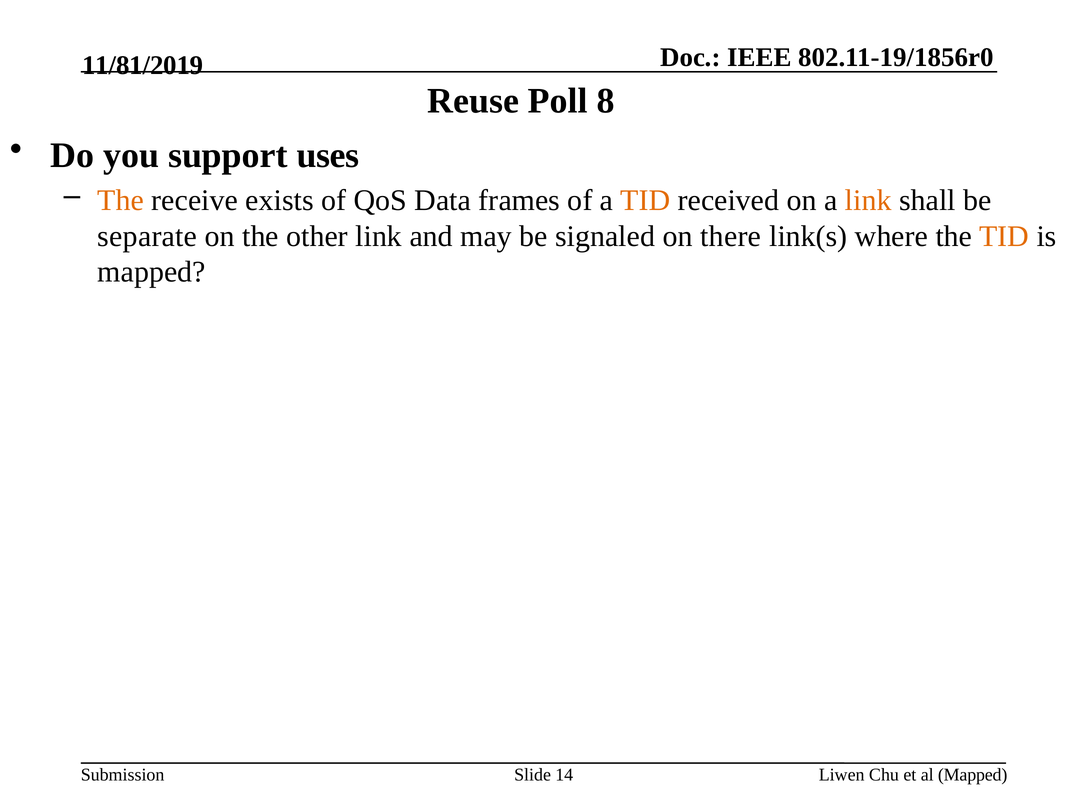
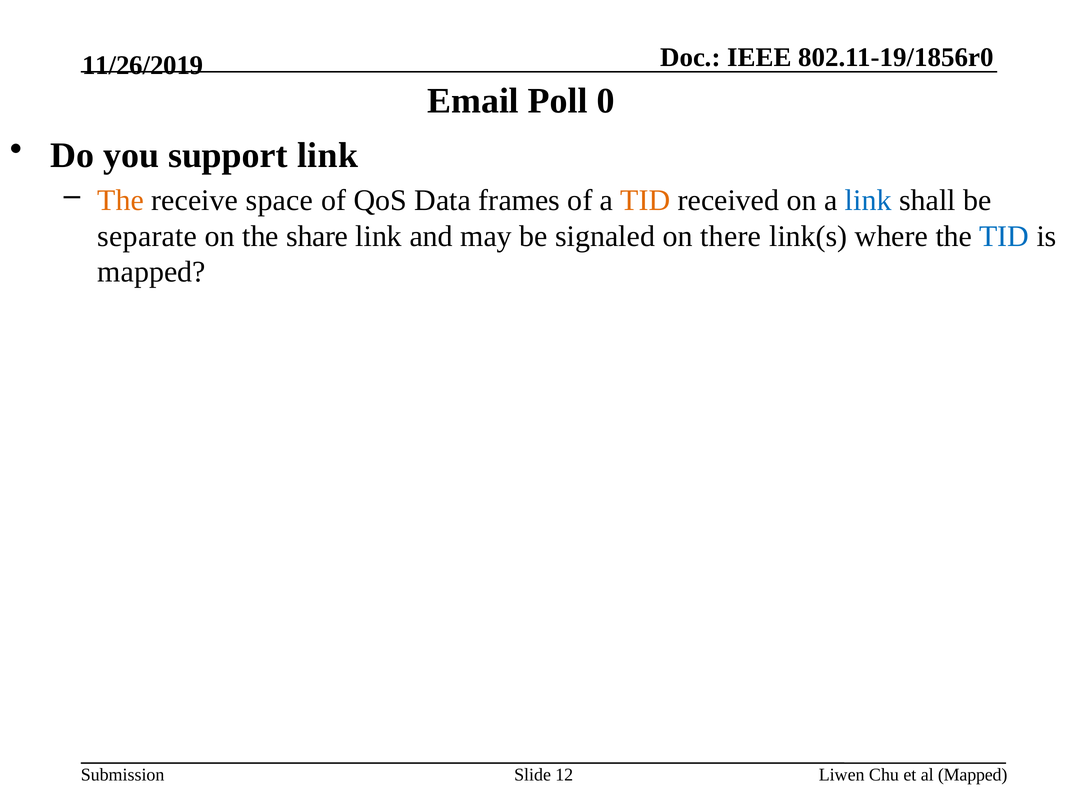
11/81/2019: 11/81/2019 -> 11/26/2019
Reuse: Reuse -> Email
8: 8 -> 0
support uses: uses -> link
exists: exists -> space
link at (868, 200) colour: orange -> blue
other: other -> share
TID at (1004, 236) colour: orange -> blue
14: 14 -> 12
